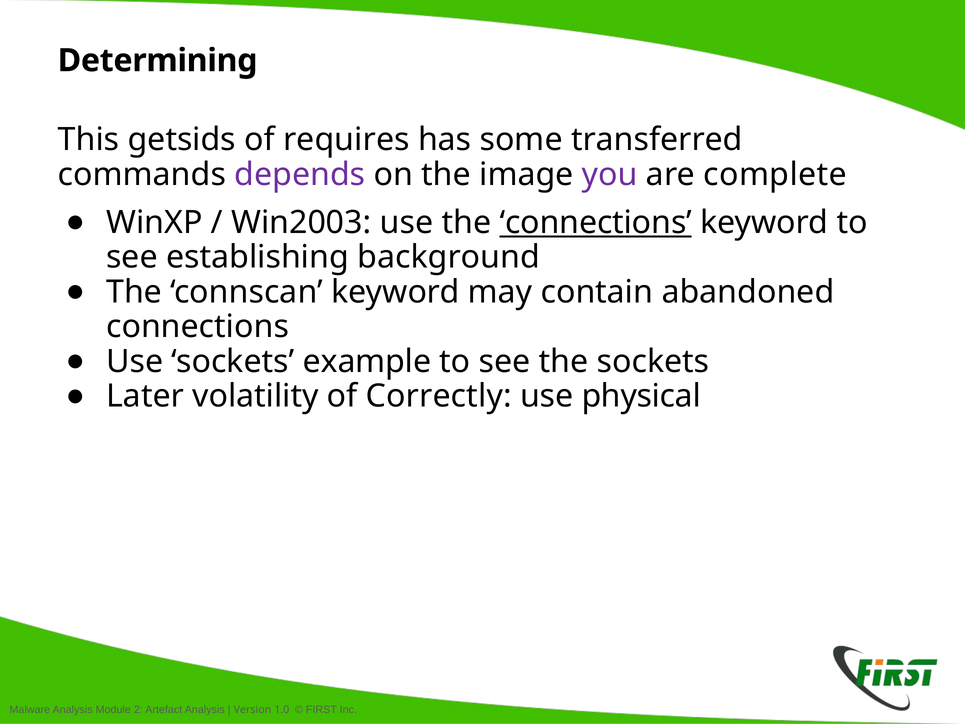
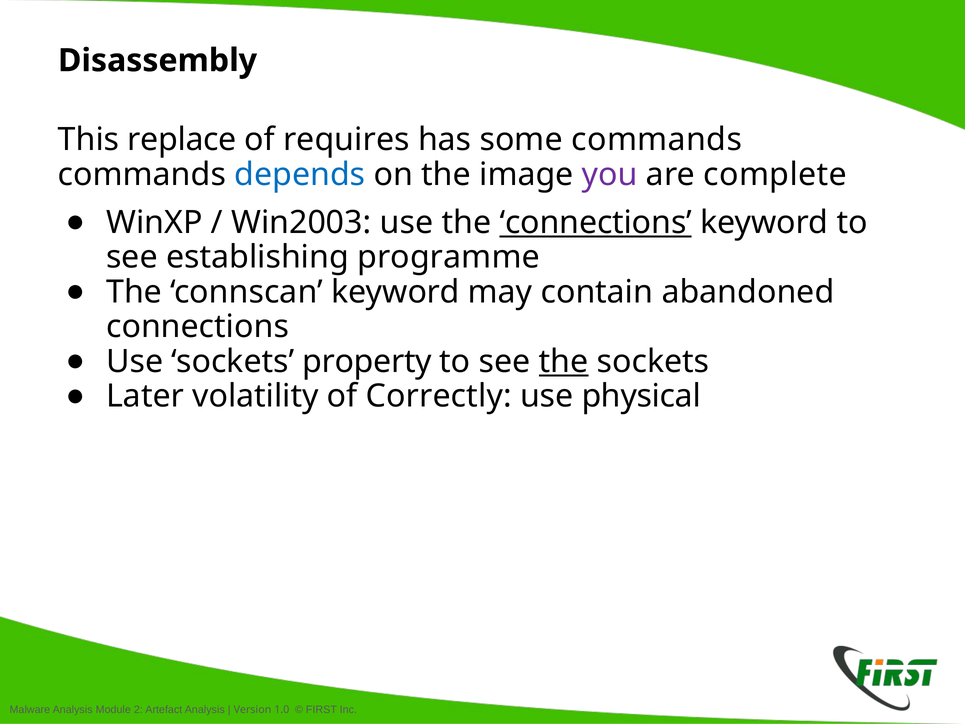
Determining: Determining -> Disassembly
getsids: getsids -> replace
some transferred: transferred -> commands
depends colour: purple -> blue
background: background -> programme
example: example -> property
the at (564, 361) underline: none -> present
